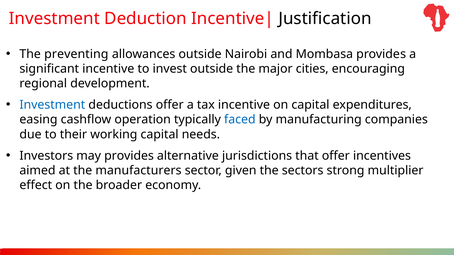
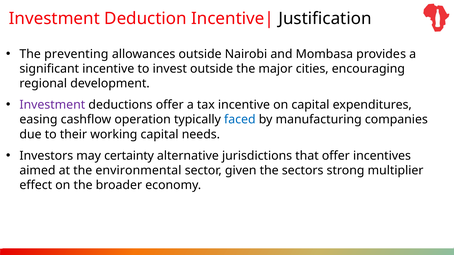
Investment at (52, 105) colour: blue -> purple
may provides: provides -> certainty
manufacturers: manufacturers -> environmental
